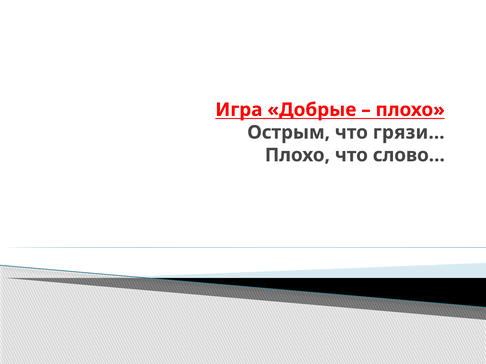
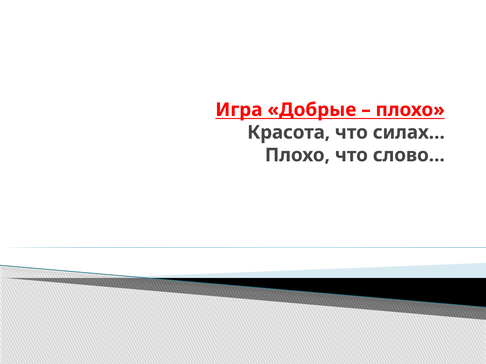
Острым: Острым -> Красота
грязи…: грязи… -> силах…
